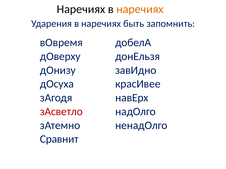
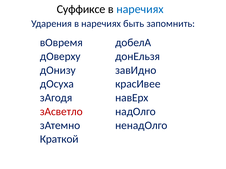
Наречиях at (81, 9): Наречиях -> Суффиксе
наречиях at (140, 9) colour: orange -> blue
Сравнит: Сравнит -> Краткой
